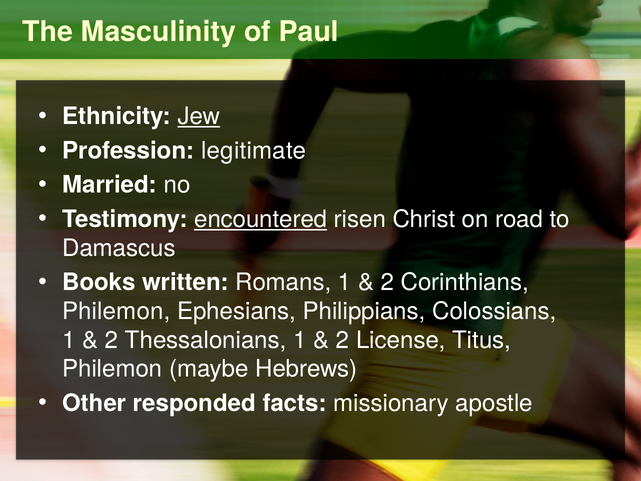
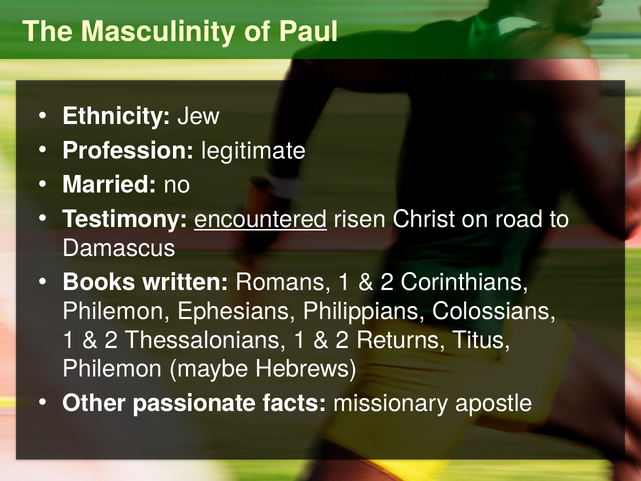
Jew underline: present -> none
License: License -> Returns
responded: responded -> passionate
